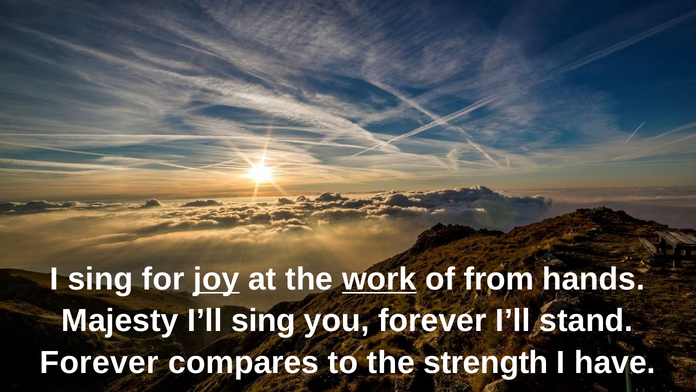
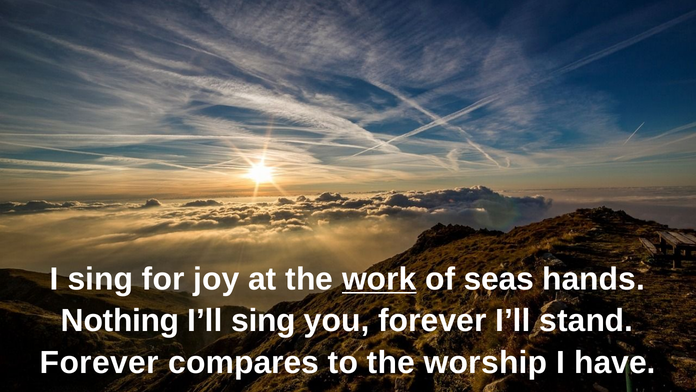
joy underline: present -> none
from: from -> seas
Majesty: Majesty -> Nothing
strength: strength -> worship
